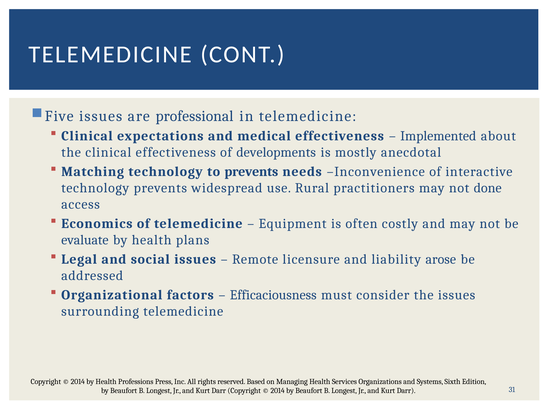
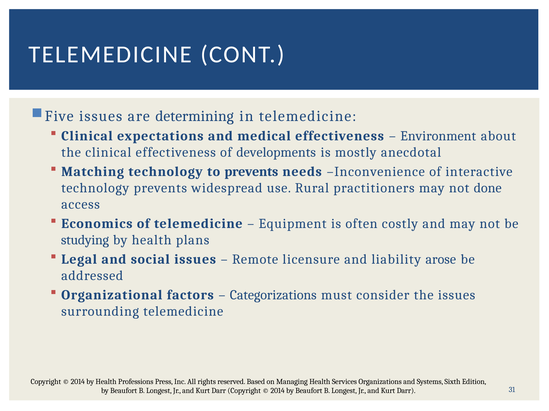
professional: professional -> determining
Implemented: Implemented -> Environment
evaluate: evaluate -> studying
Efficaciousness: Efficaciousness -> Categorizations
